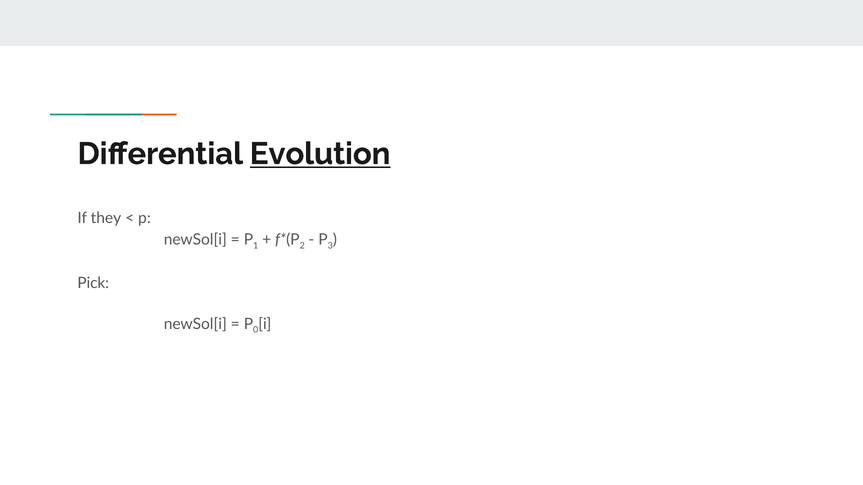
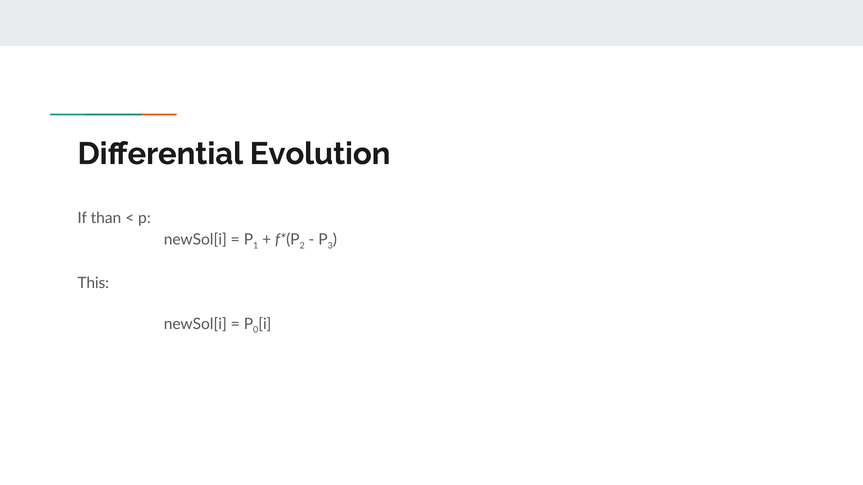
Evolution underline: present -> none
they: they -> than
Pick: Pick -> This
